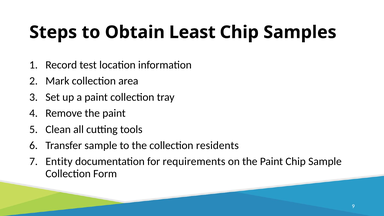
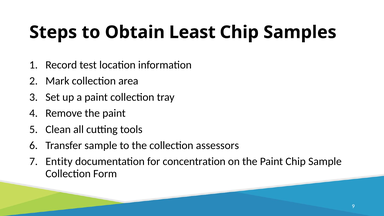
residents: residents -> assessors
requirements: requirements -> concentration
